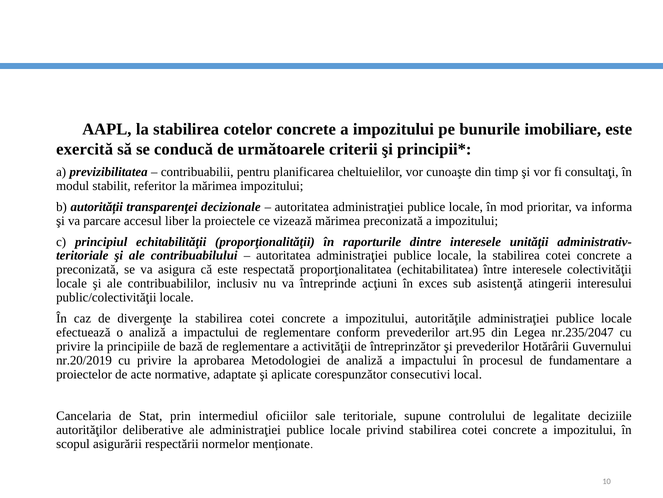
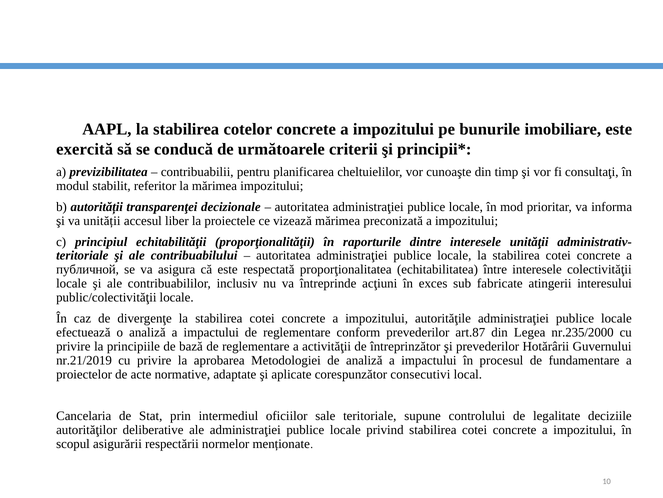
parcare: parcare -> unității
preconizată at (88, 269): preconizată -> публичной
asistenţă: asistenţă -> fabricate
art.95: art.95 -> art.87
nr.235/2047: nr.235/2047 -> nr.235/2000
nr.20/2019: nr.20/2019 -> nr.21/2019
